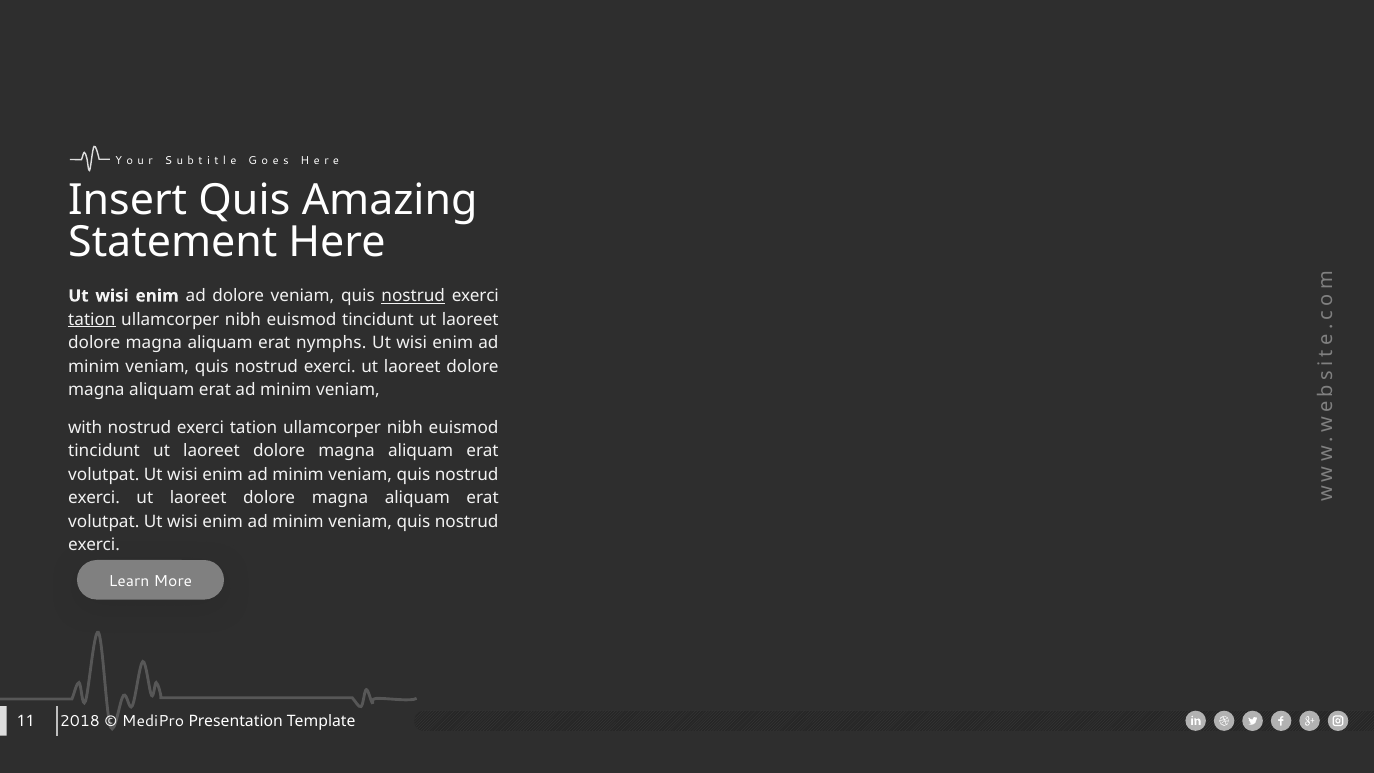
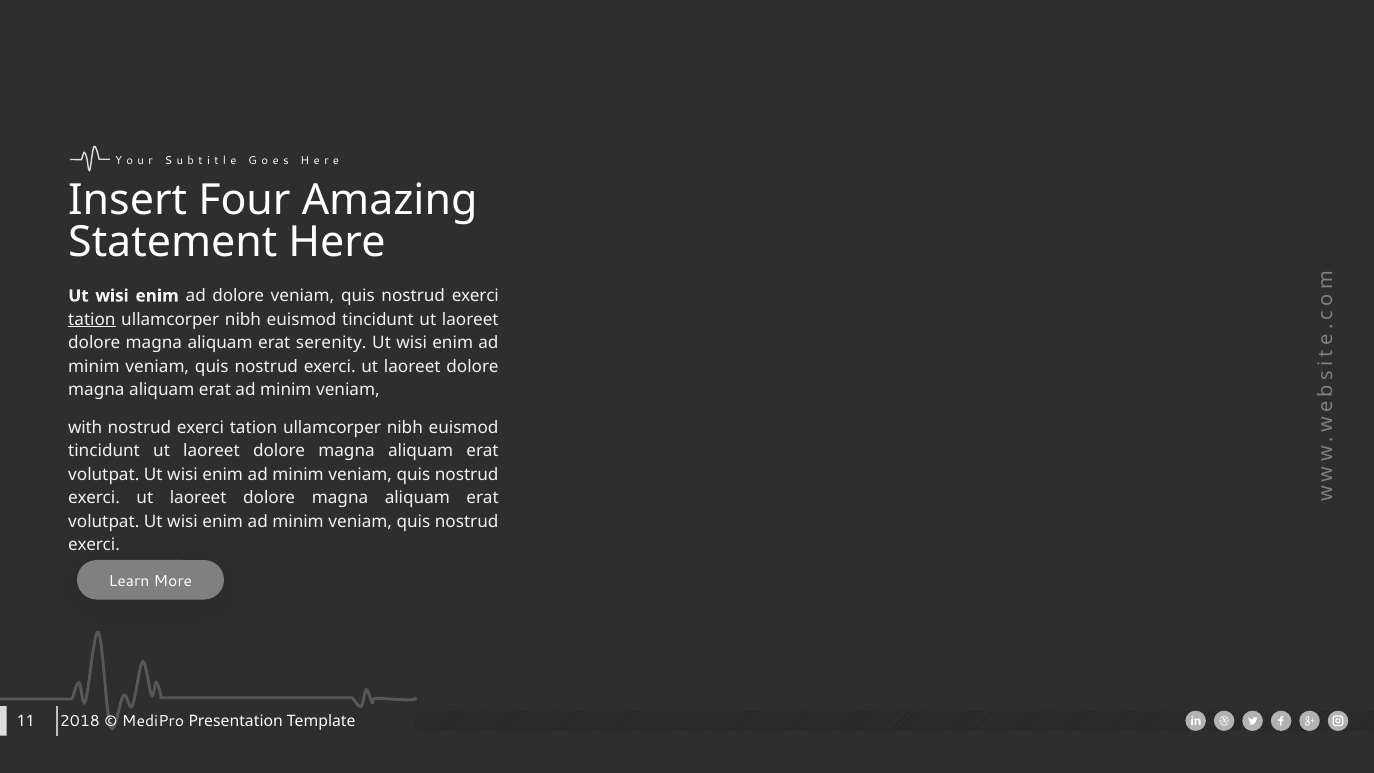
Insert Quis: Quis -> Four
nostrud at (413, 296) underline: present -> none
nymphs: nymphs -> serenity
